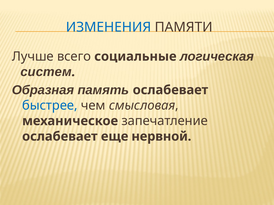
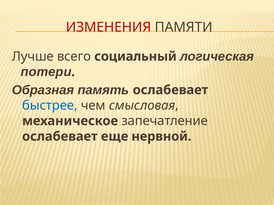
ИЗМЕНЕНИЯ colour: blue -> red
социальные: социальные -> социальный
систем: систем -> потери
